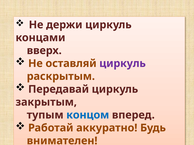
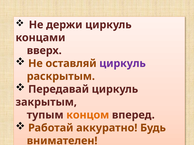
концом colour: blue -> orange
